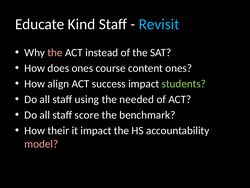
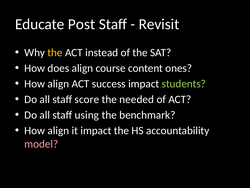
Kind: Kind -> Post
Revisit colour: light blue -> white
the at (55, 52) colour: pink -> yellow
does ones: ones -> align
using: using -> score
score: score -> using
their at (58, 130): their -> align
